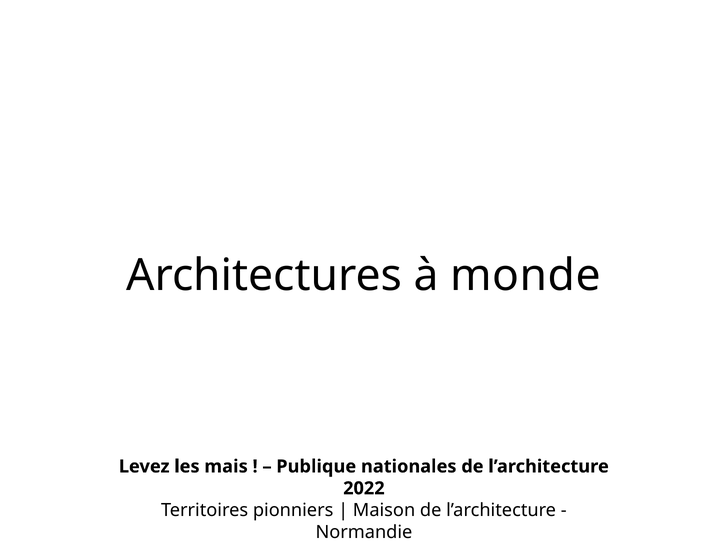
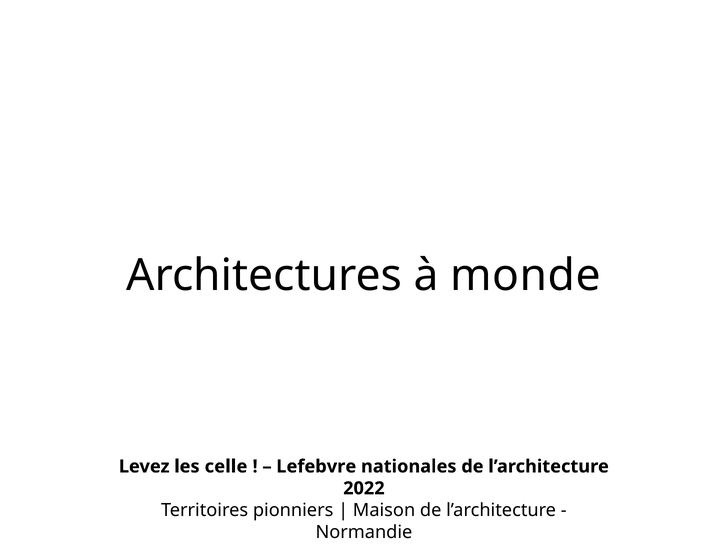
mais: mais -> celle
Publique: Publique -> Lefebvre
